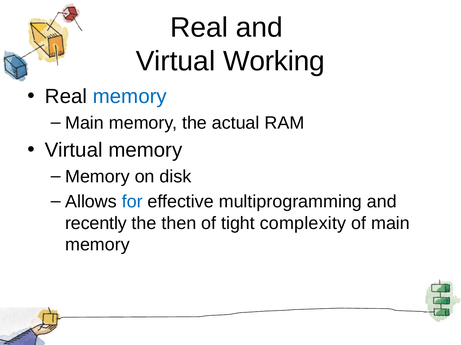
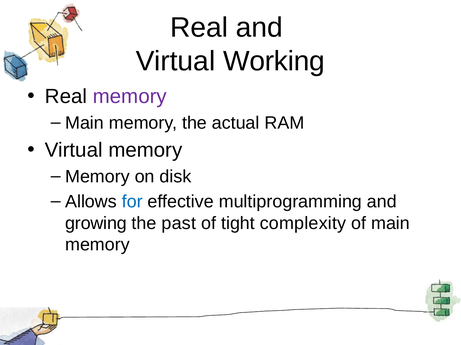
memory at (130, 97) colour: blue -> purple
recently: recently -> growing
then: then -> past
